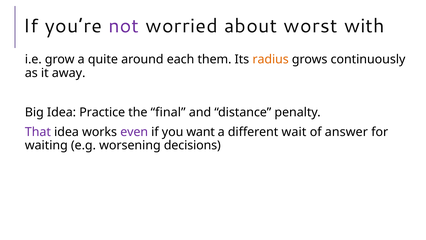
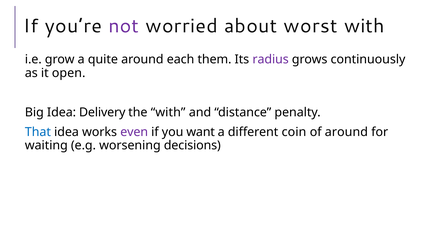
radius colour: orange -> purple
away: away -> open
Practice: Practice -> Delivery
the final: final -> with
That colour: purple -> blue
wait: wait -> coin
of answer: answer -> around
